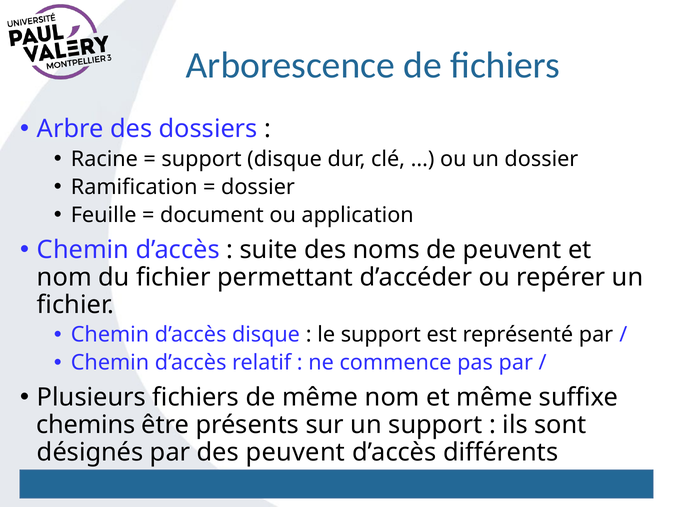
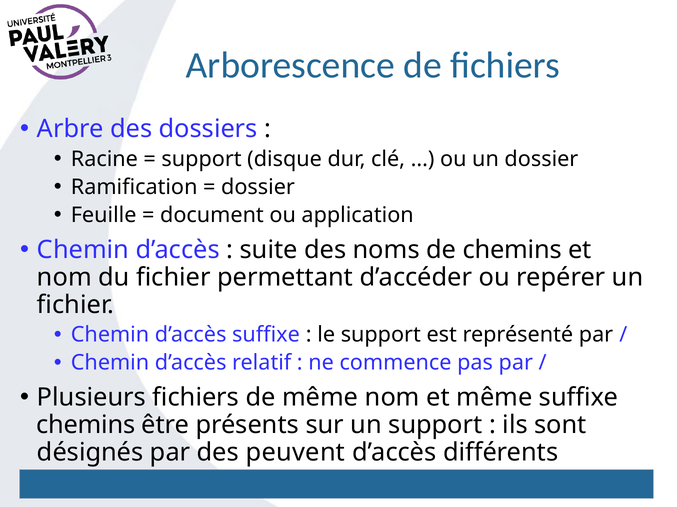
de peuvent: peuvent -> chemins
d’accès disque: disque -> suffixe
